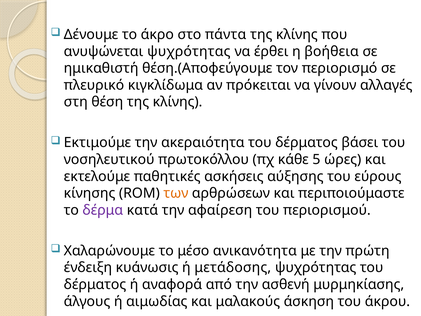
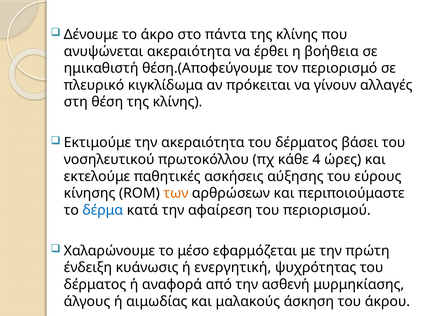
ανυψώνεται ψυχρότητας: ψυχρότητας -> ακεραιότητα
5: 5 -> 4
δέρμα colour: purple -> blue
ανικανότητα: ανικανότητα -> εφαρμόζεται
μετάδοσης: μετάδοσης -> ενεργητική
